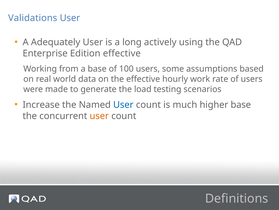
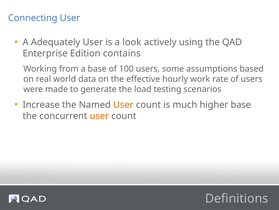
Validations: Validations -> Connecting
long: long -> look
Edition effective: effective -> contains
User at (123, 104) colour: blue -> orange
